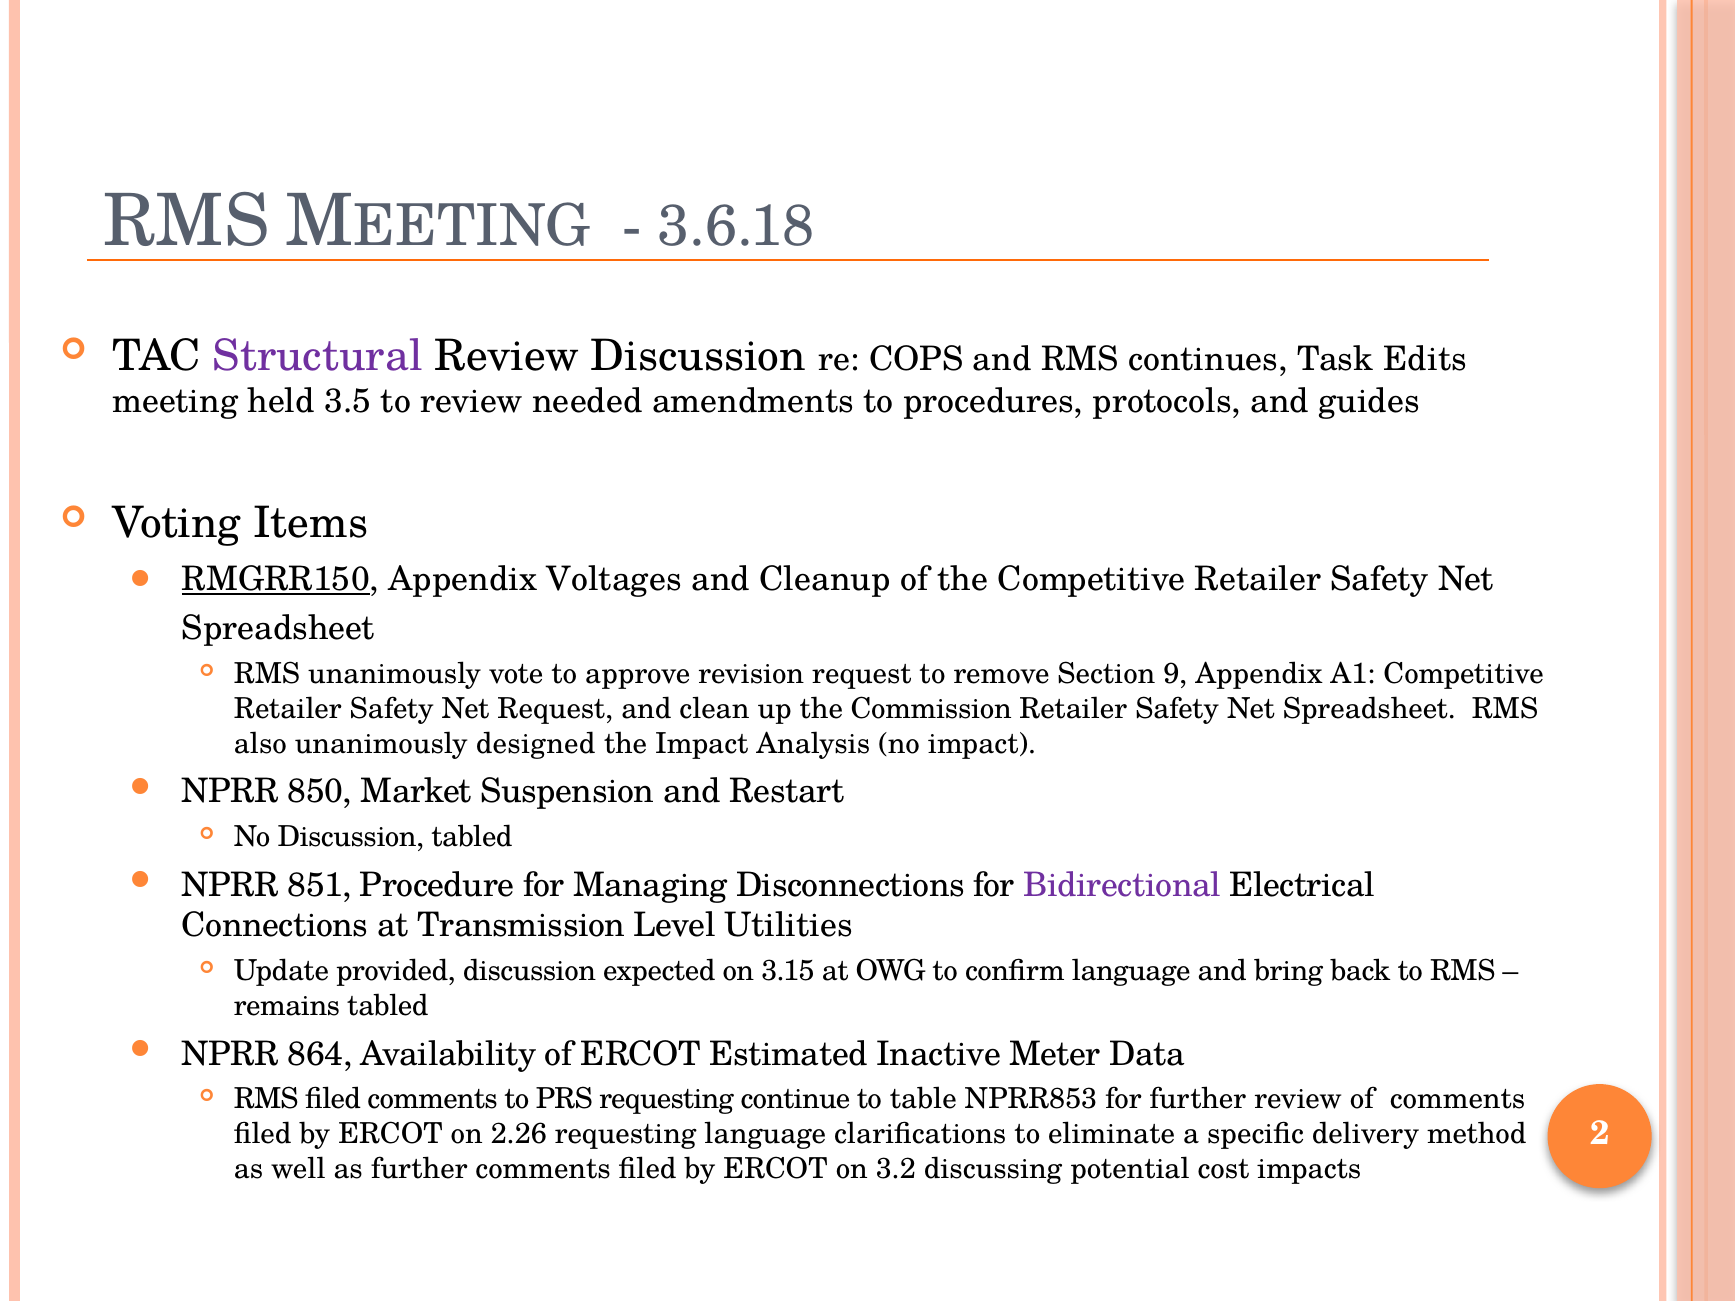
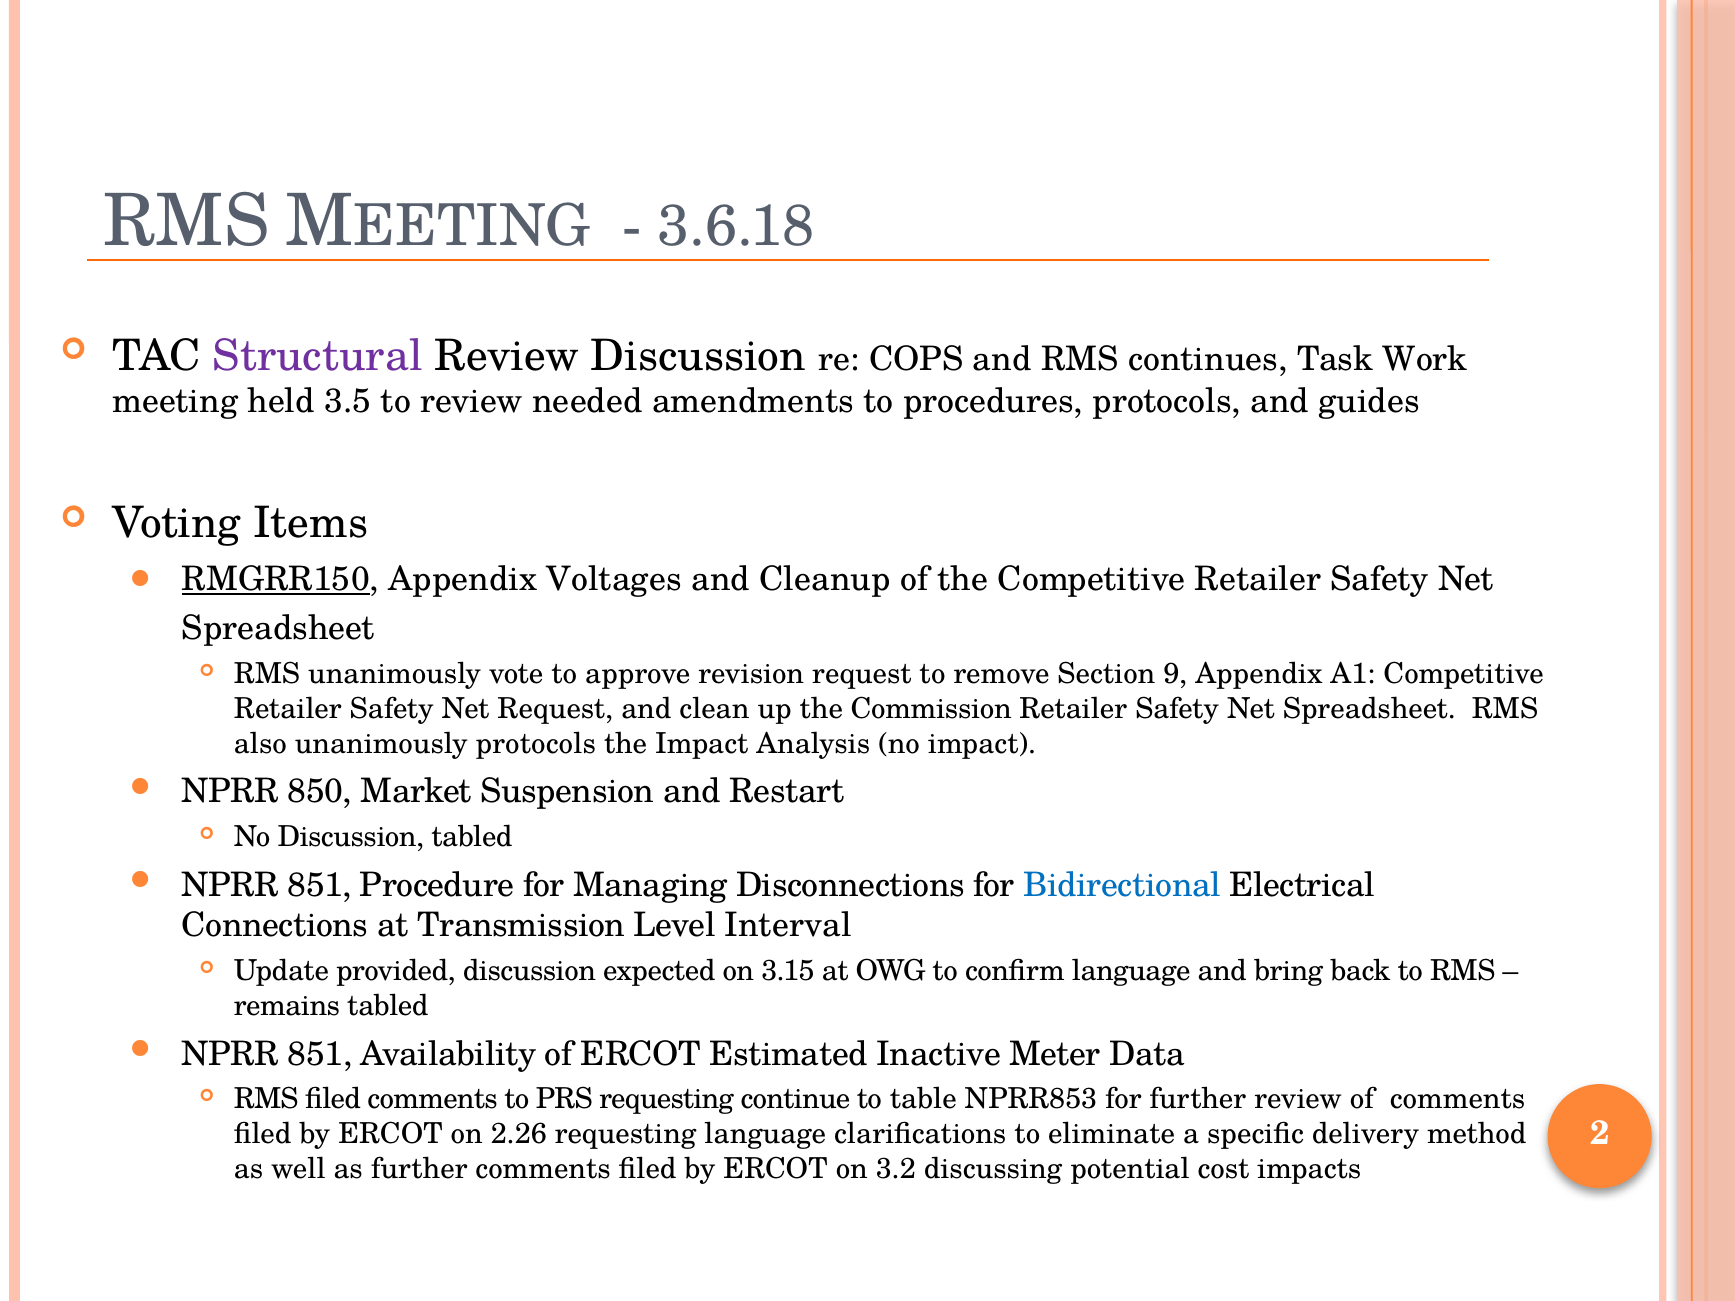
Edits: Edits -> Work
unanimously designed: designed -> protocols
Bidirectional colour: purple -> blue
Utilities: Utilities -> Interval
864 at (320, 1054): 864 -> 851
